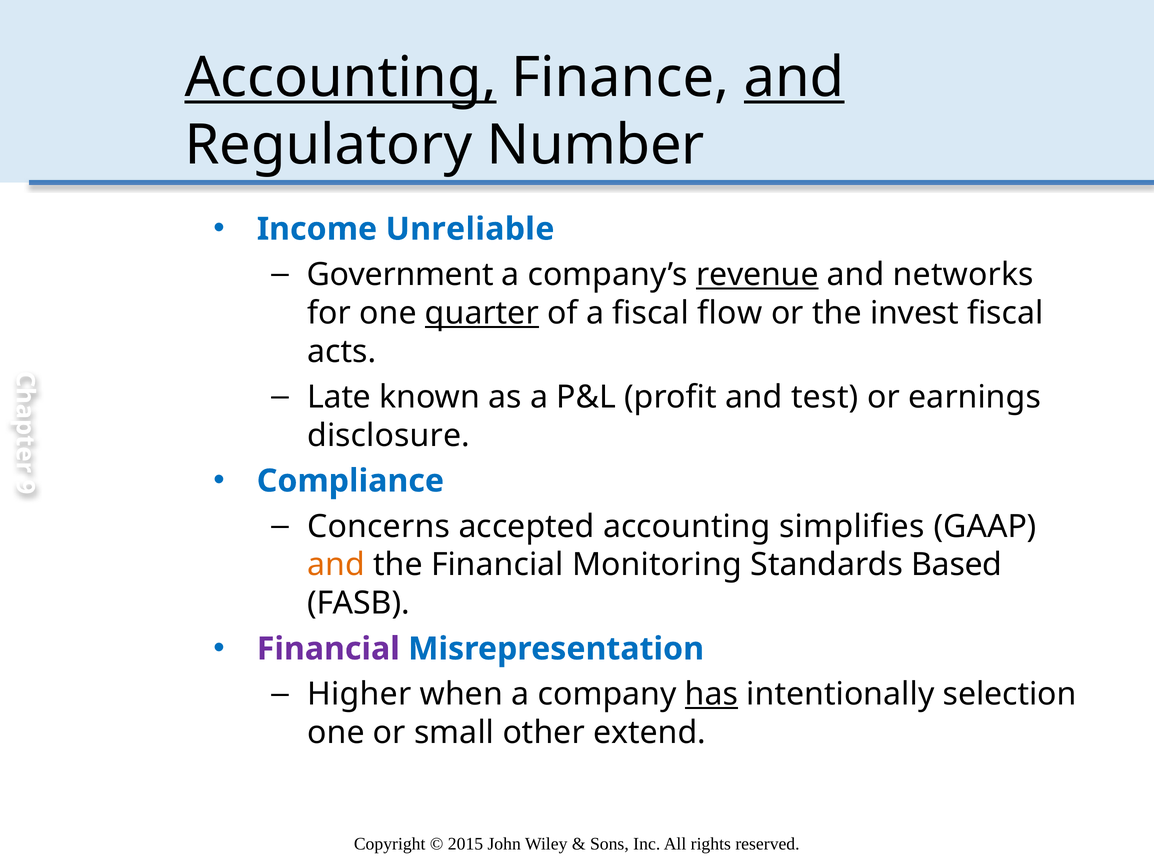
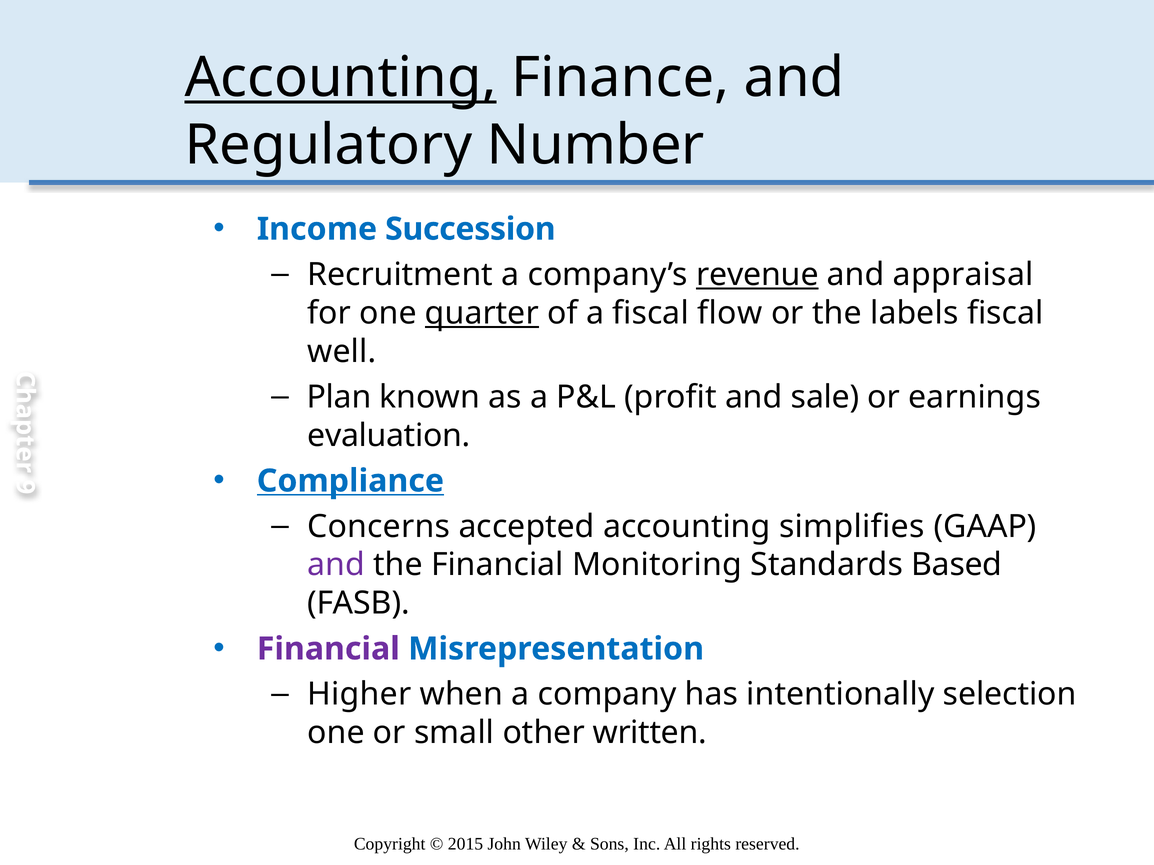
and at (794, 78) underline: present -> none
Unreliable: Unreliable -> Succession
Government: Government -> Recruitment
networks: networks -> appraisal
invest: invest -> labels
acts: acts -> well
Late: Late -> Plan
test: test -> sale
disclosure: disclosure -> evaluation
Compliance underline: none -> present
and at (336, 565) colour: orange -> purple
has underline: present -> none
extend: extend -> written
